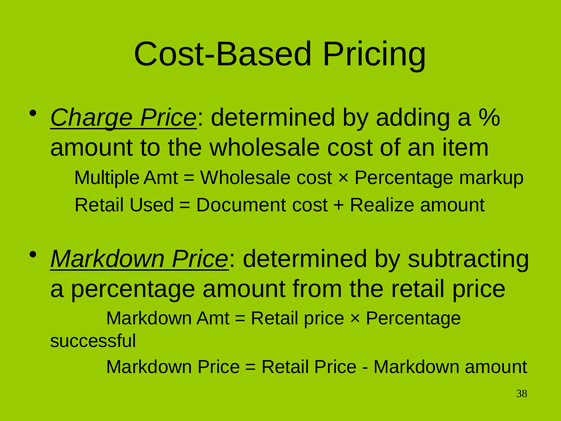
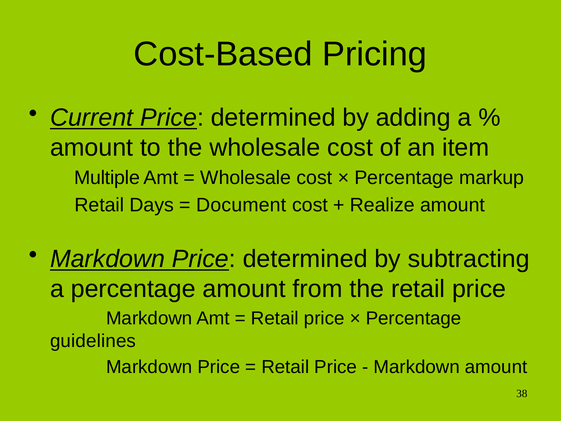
Charge: Charge -> Current
Used: Used -> Days
successful: successful -> guidelines
